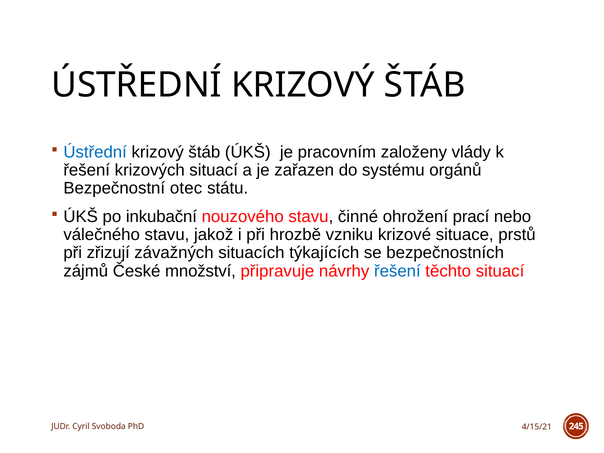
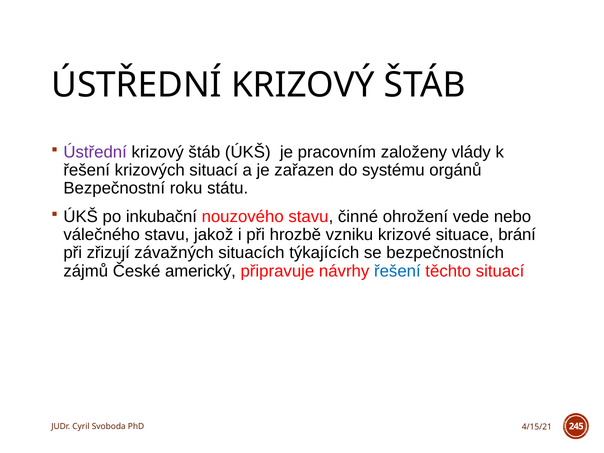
Ústřední at (95, 152) colour: blue -> purple
otec: otec -> roku
prací: prací -> vede
prstů: prstů -> brání
množství: množství -> americký
